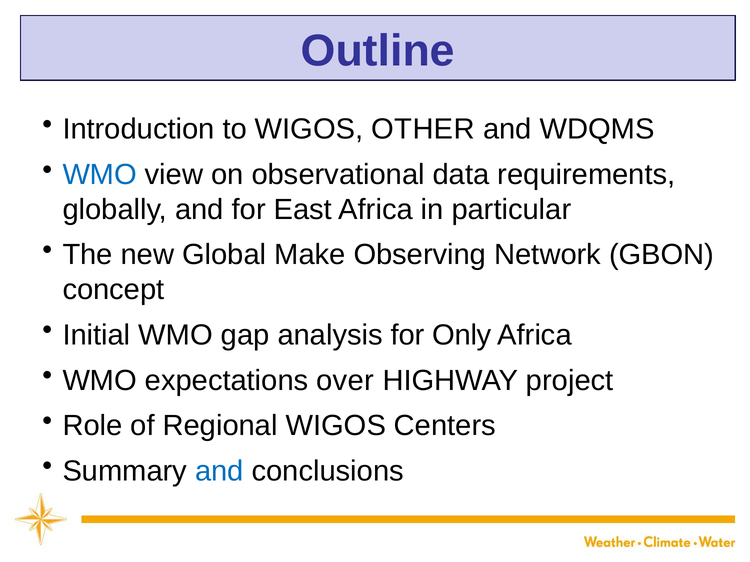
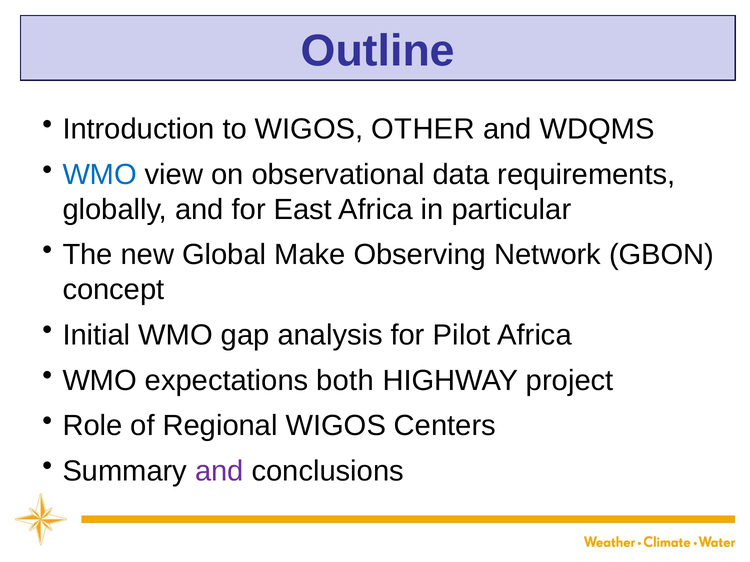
Only: Only -> Pilot
over: over -> both
and at (219, 471) colour: blue -> purple
